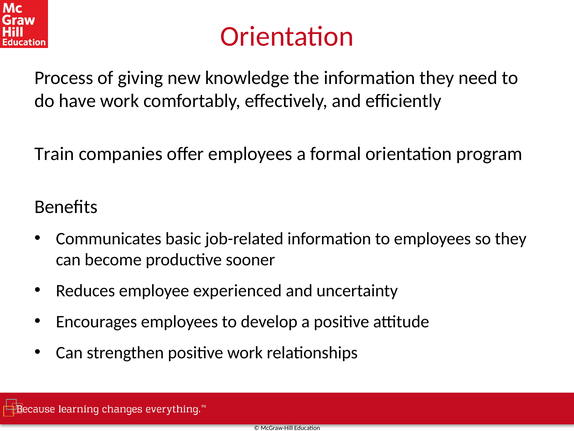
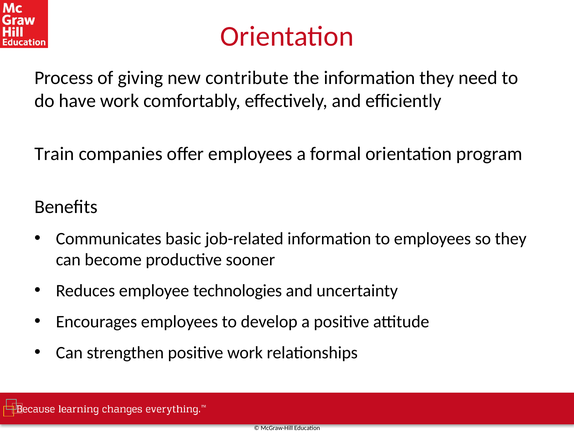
knowledge: knowledge -> contribute
experienced: experienced -> technologies
